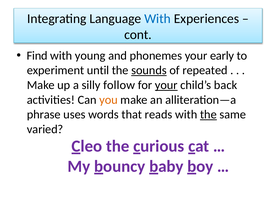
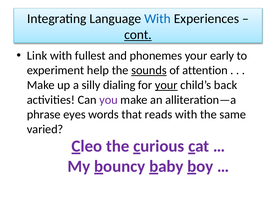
cont underline: none -> present
Find: Find -> Link
young: young -> fullest
until: until -> help
repeated: repeated -> attention
follow: follow -> dialing
you colour: orange -> purple
uses: uses -> eyes
the at (208, 115) underline: present -> none
